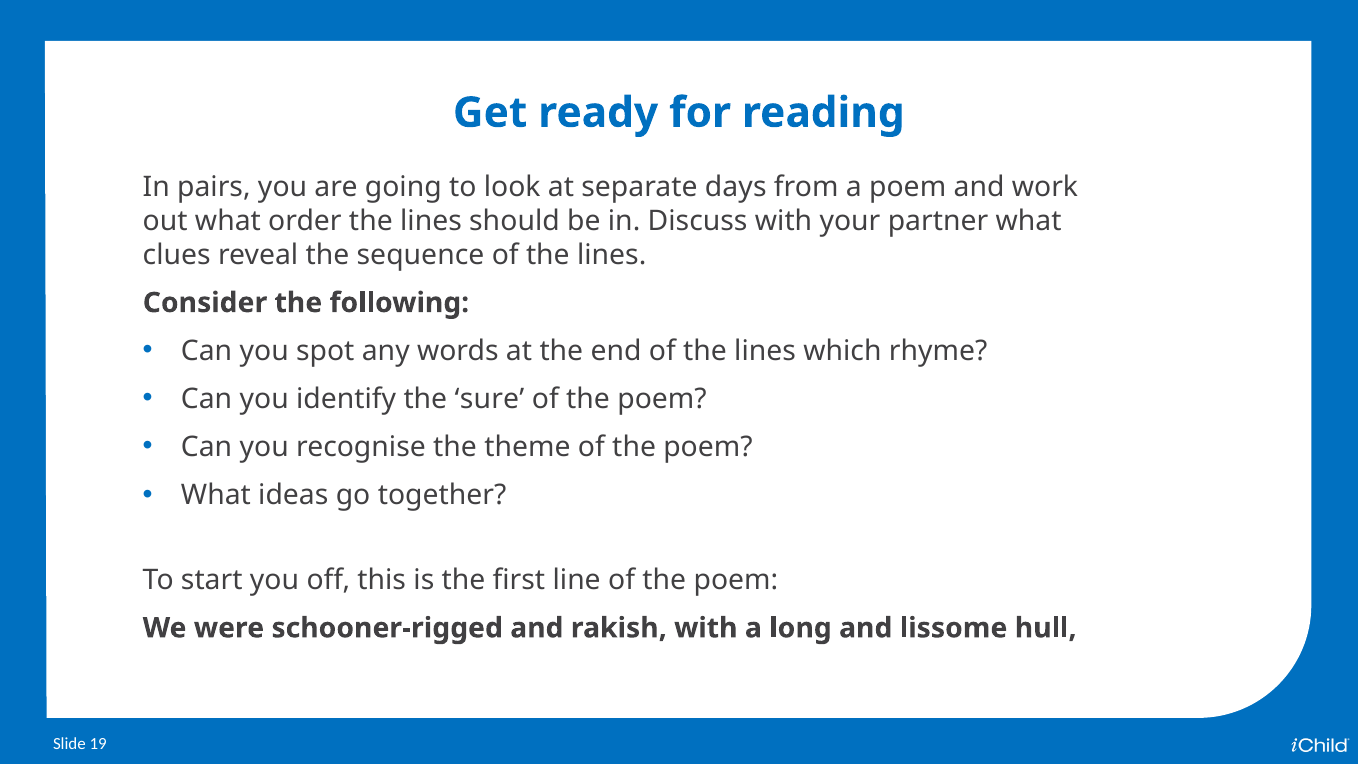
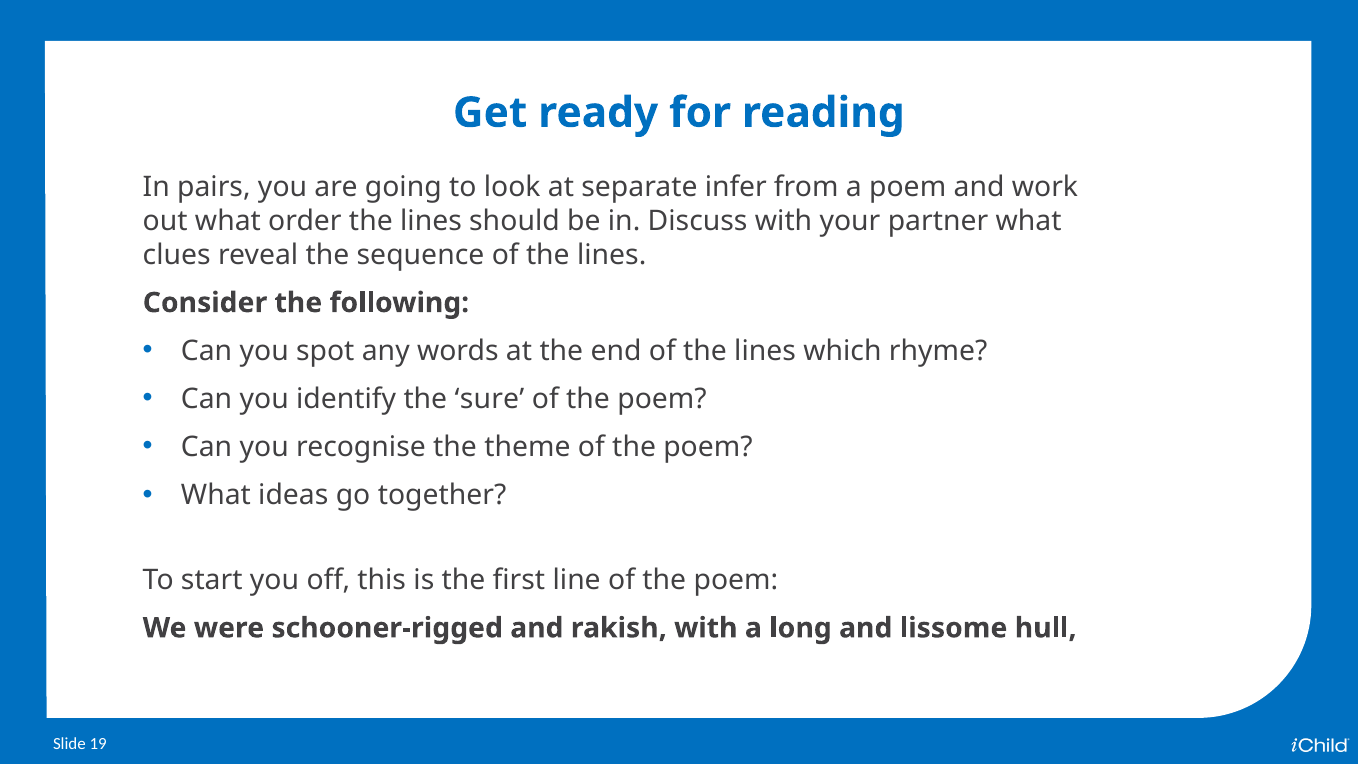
days: days -> infer
